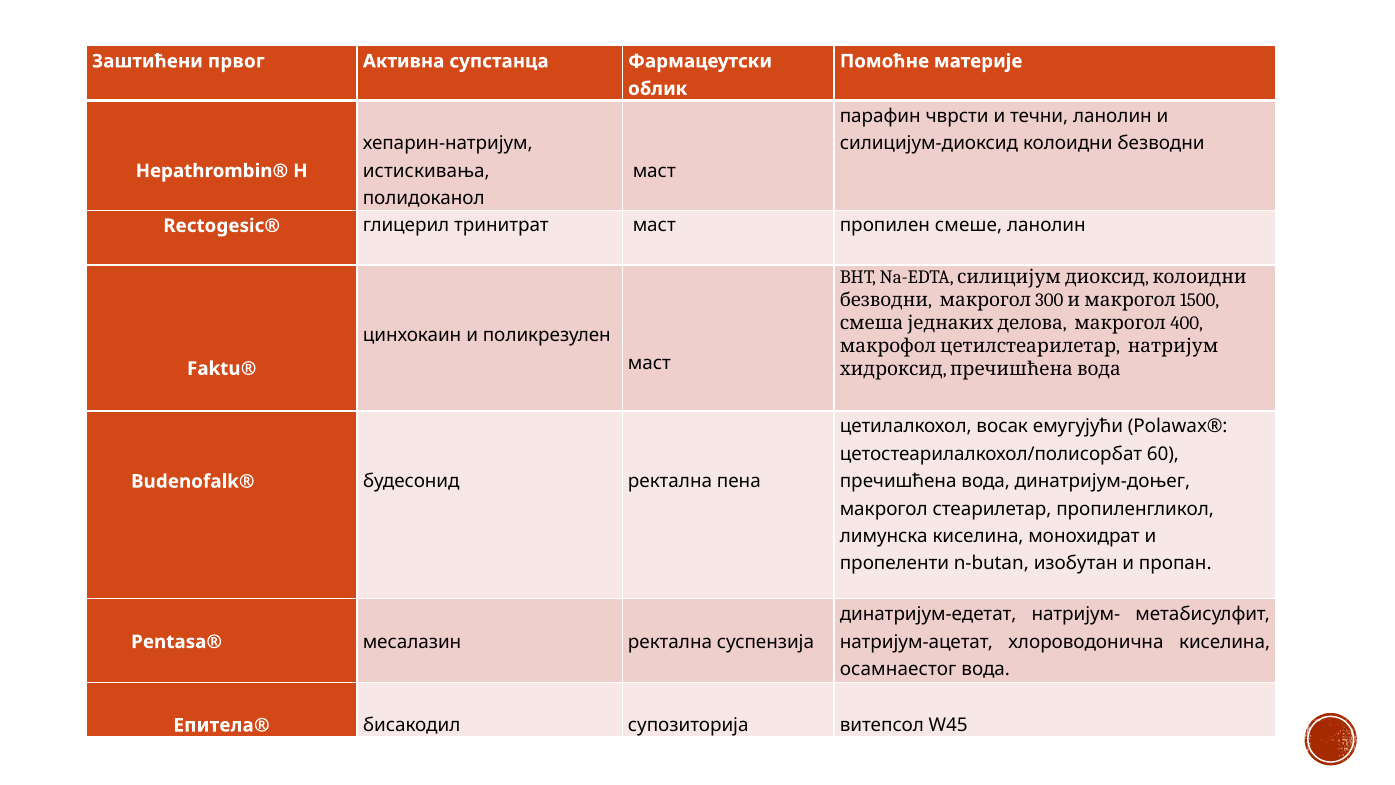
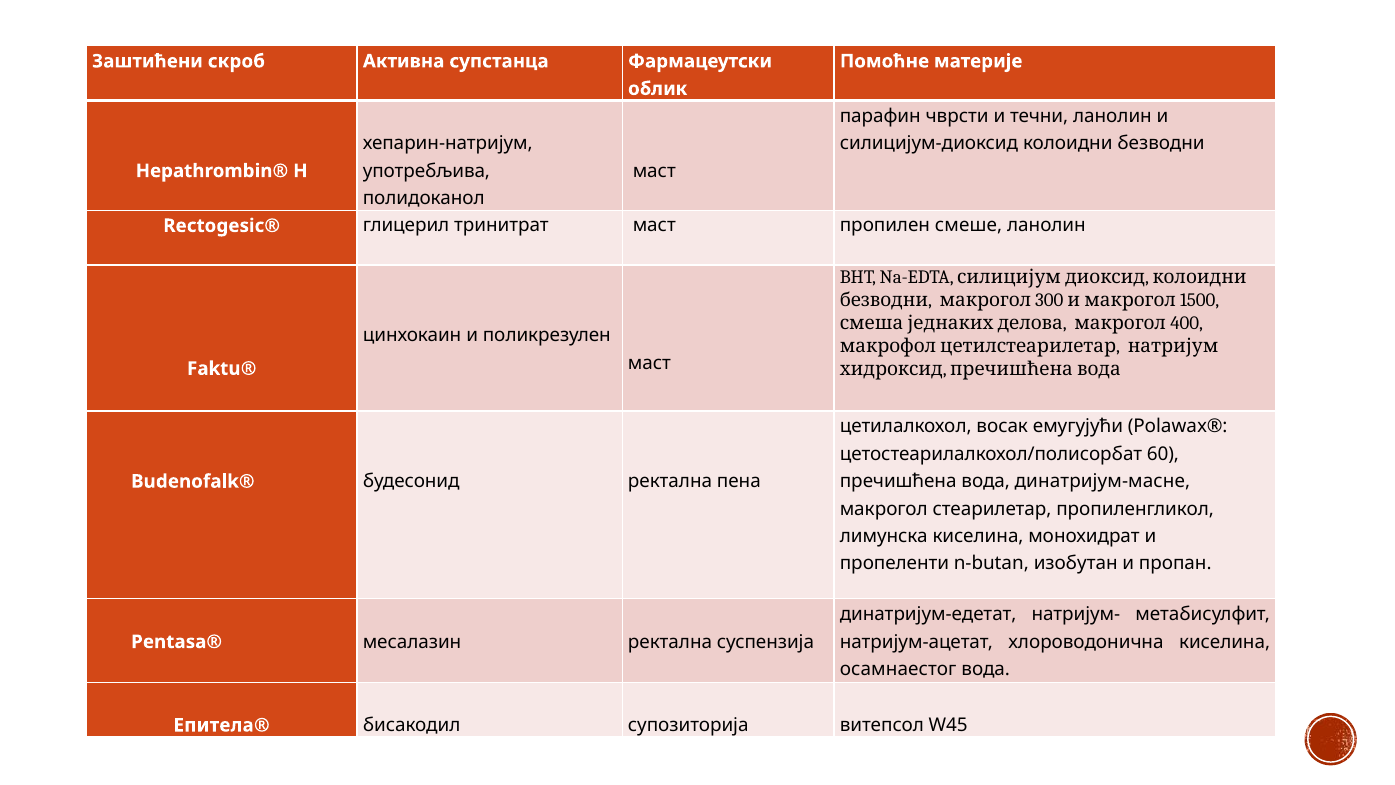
првог: првог -> скроб
истискивања: истискивања -> употребљива
динатријум-доњег: динатријум-доњег -> динатријум-масне
